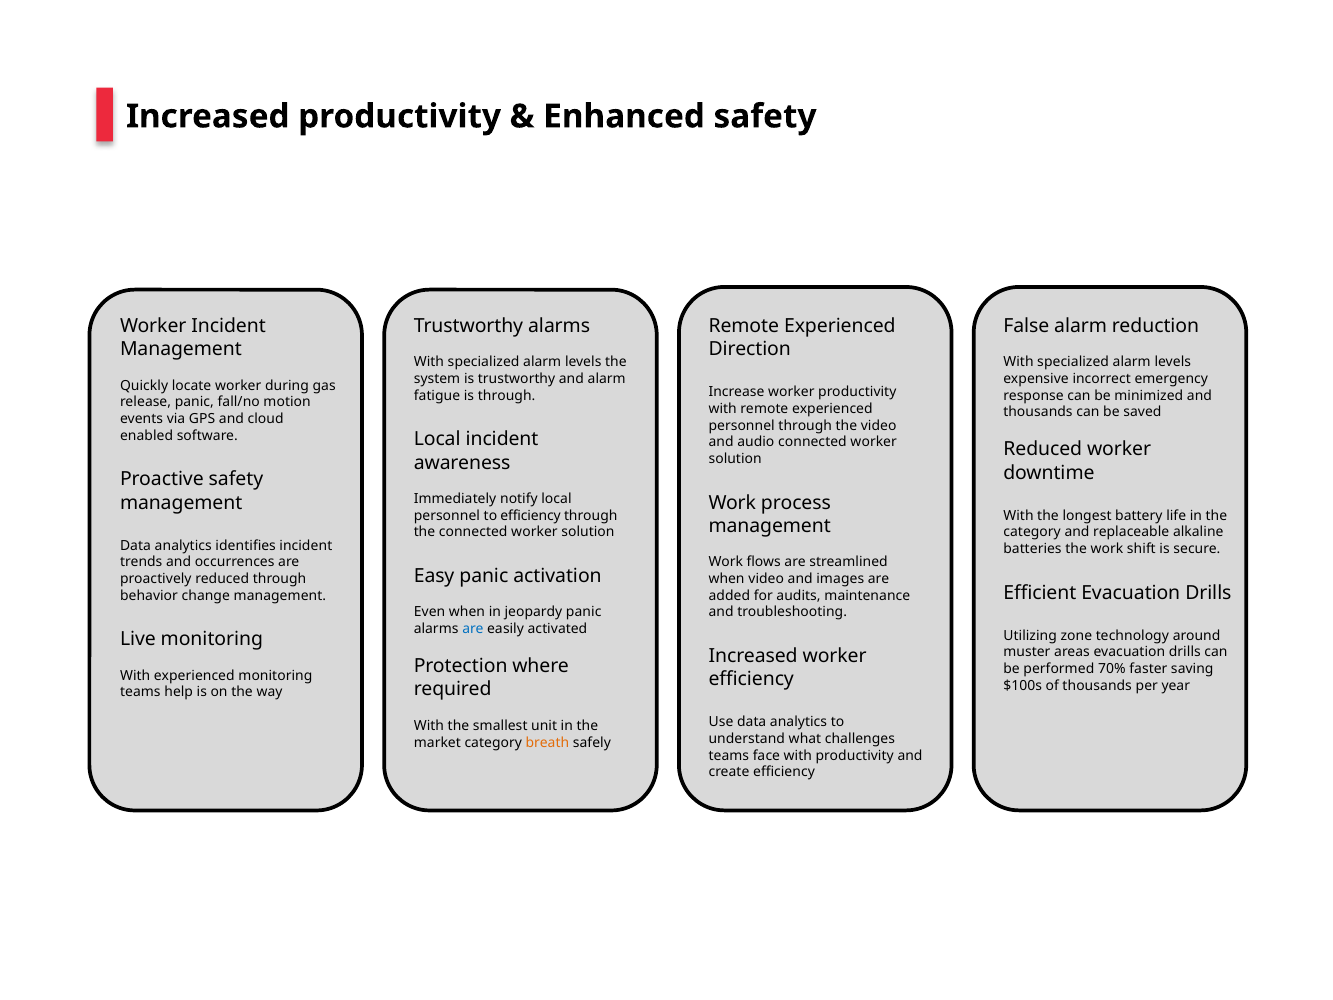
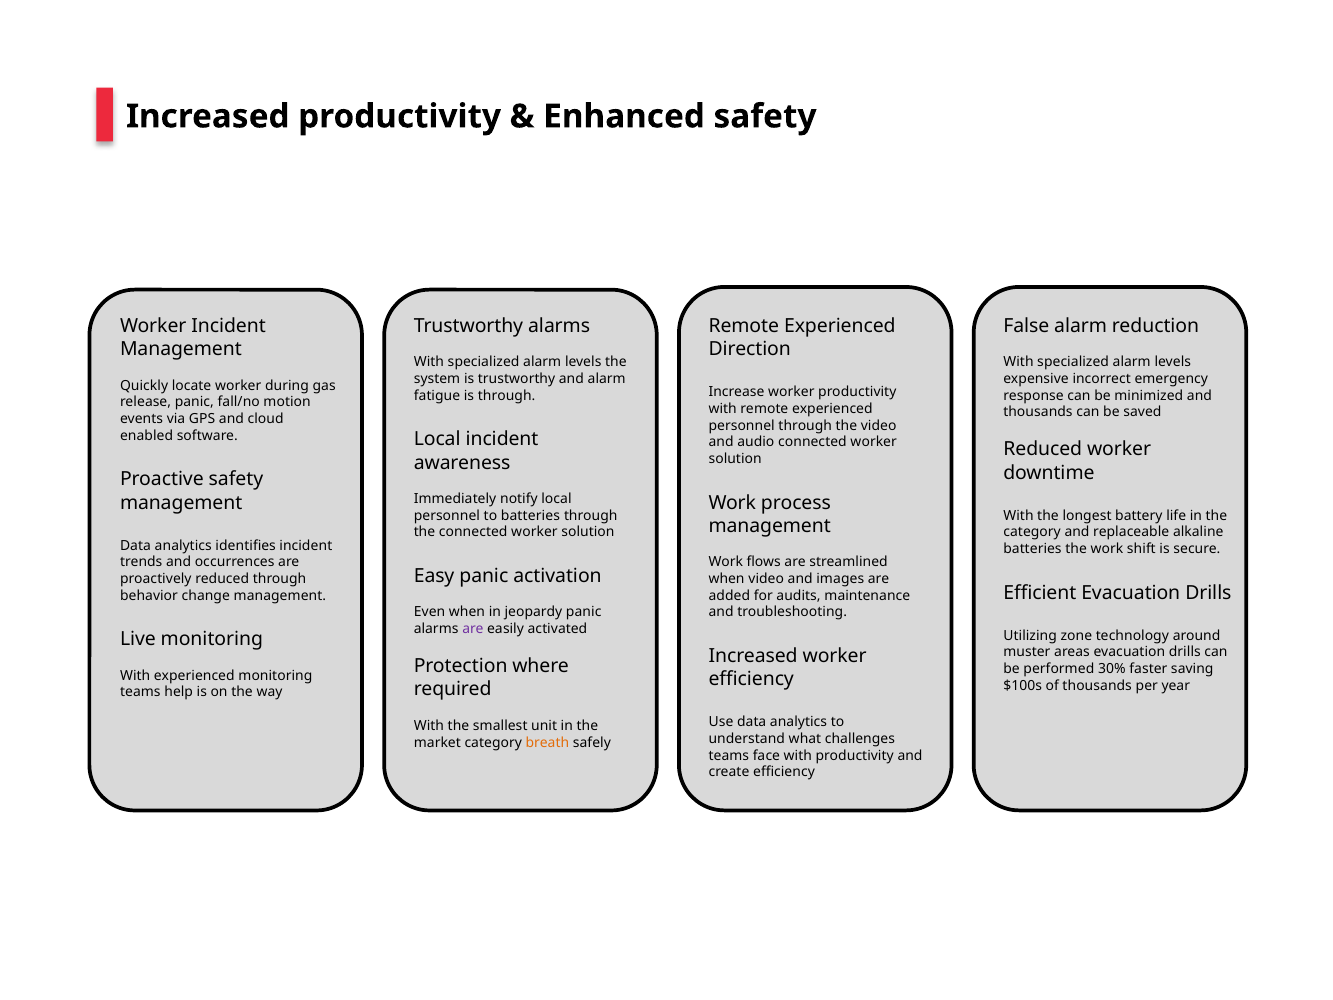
to efficiency: efficiency -> batteries
are at (473, 629) colour: blue -> purple
70%: 70% -> 30%
